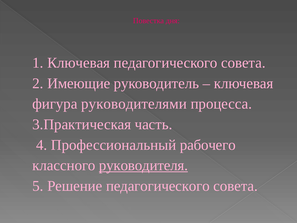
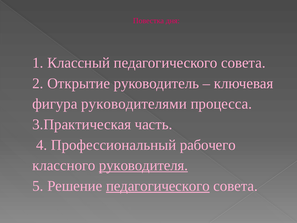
1 Ключевая: Ключевая -> Классный
Имеющие: Имеющие -> Открытие
педагогического at (158, 186) underline: none -> present
